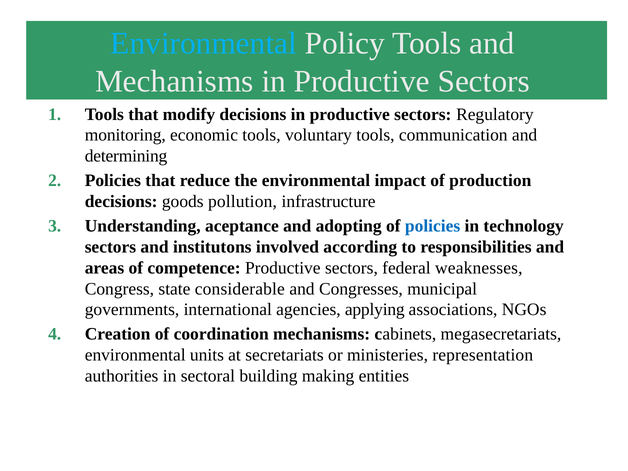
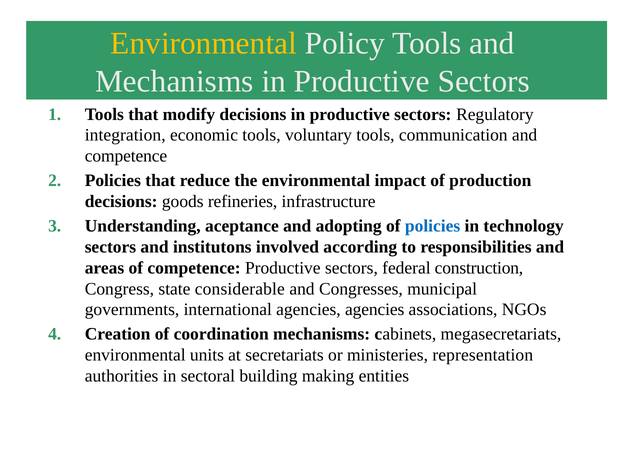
Environmental at (204, 44) colour: light blue -> yellow
monitoring: monitoring -> integration
determining at (126, 156): determining -> competence
pollution: pollution -> refineries
weaknesses: weaknesses -> construction
agencies applying: applying -> agencies
